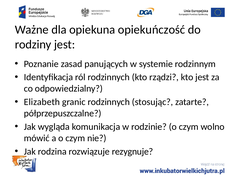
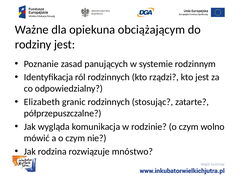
opiekuńczość: opiekuńczość -> obciążającym
rezygnuje: rezygnuje -> mnóstwo
